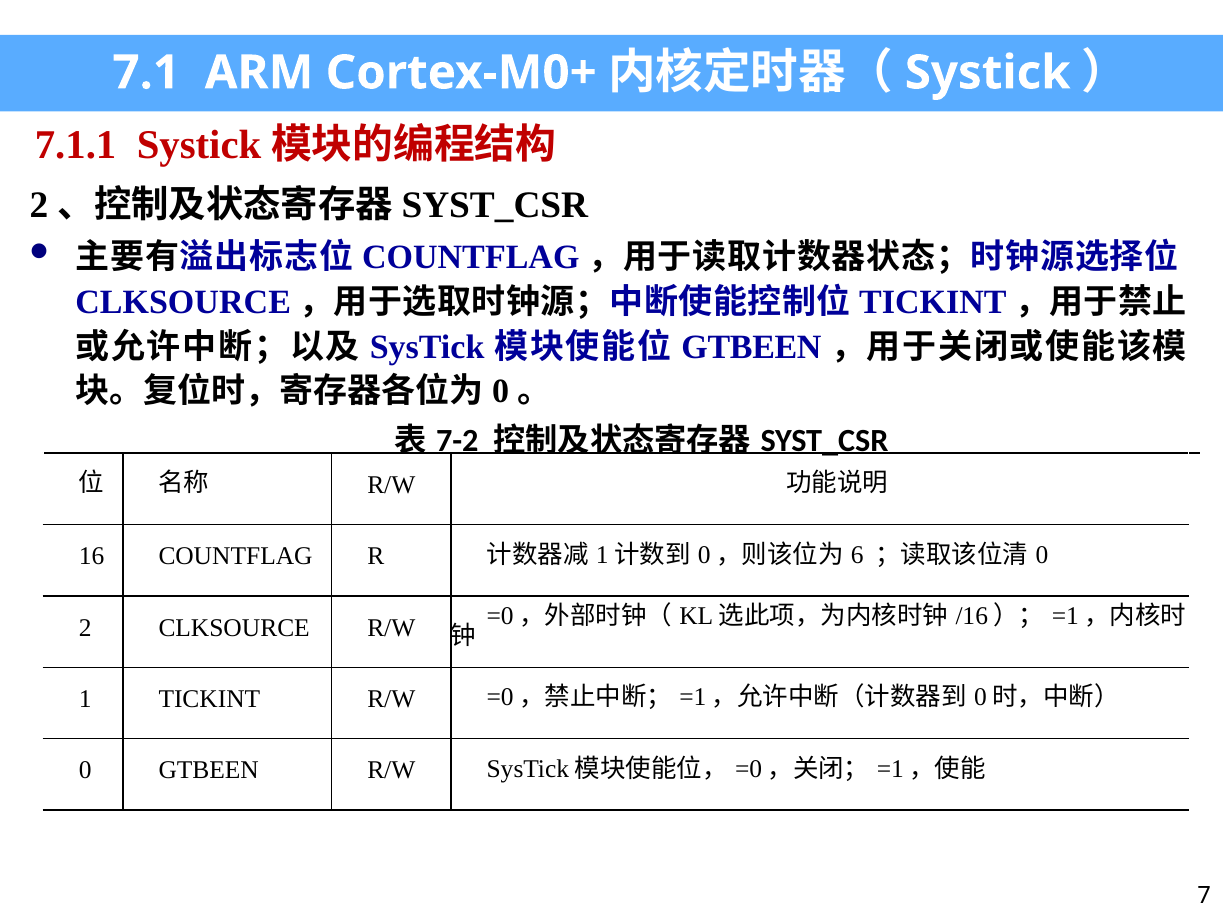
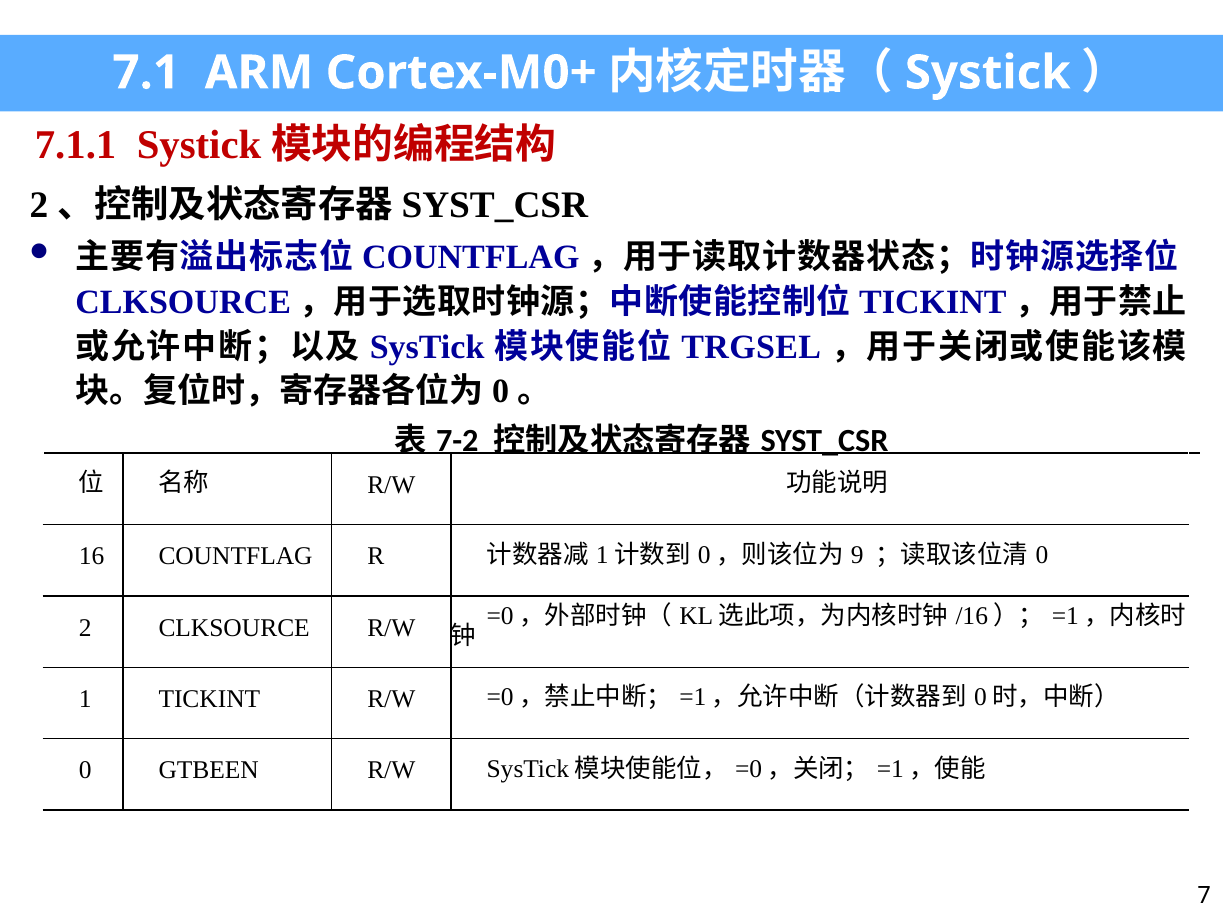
GTBEEN at (751, 347): GTBEEN -> TRGSEL
6: 6 -> 9
